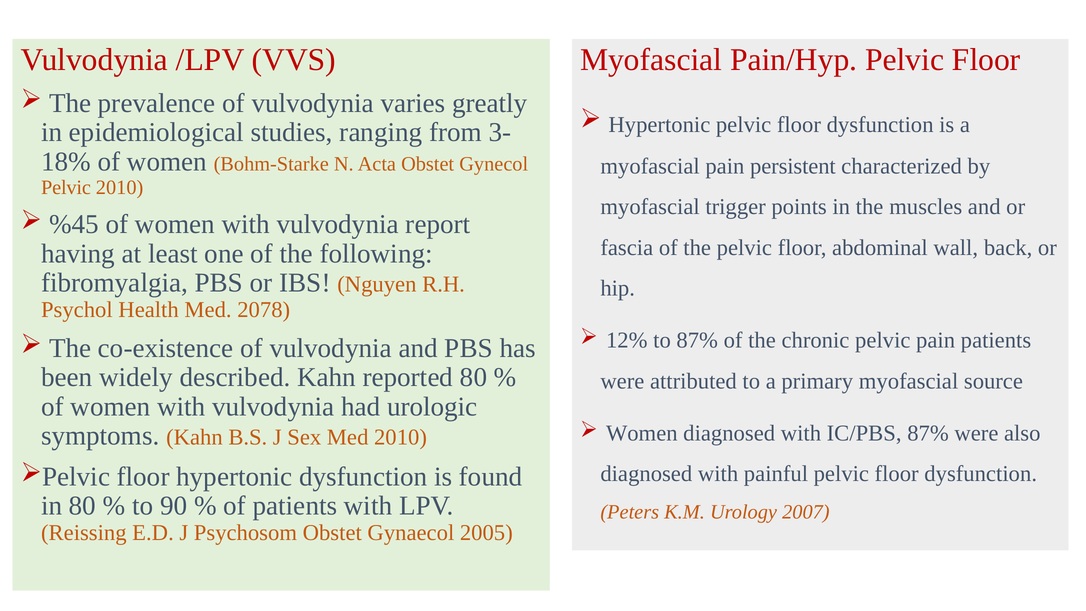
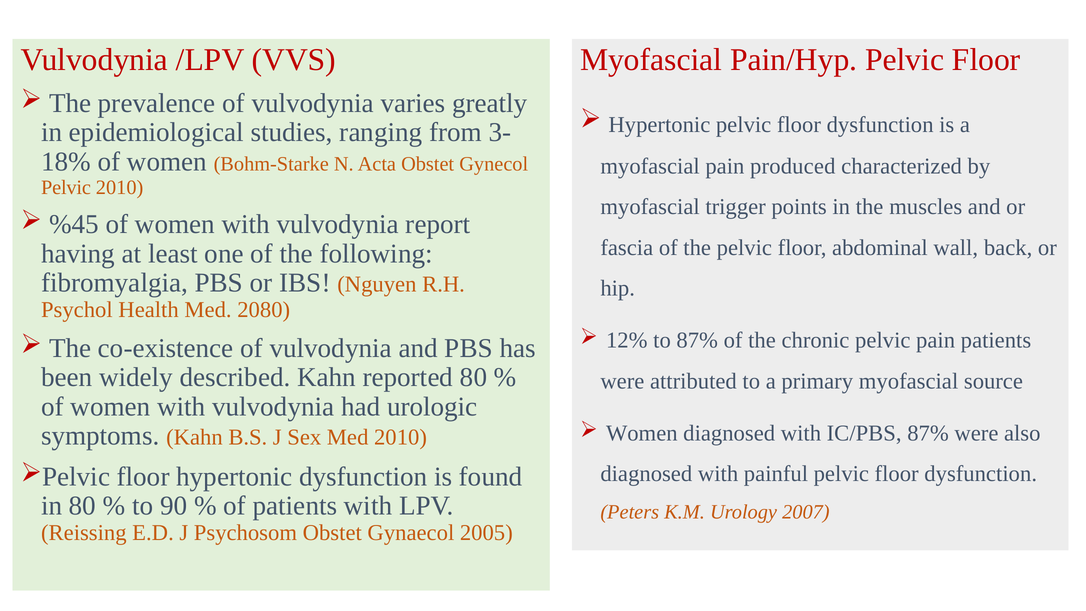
persistent: persistent -> produced
2078: 2078 -> 2080
